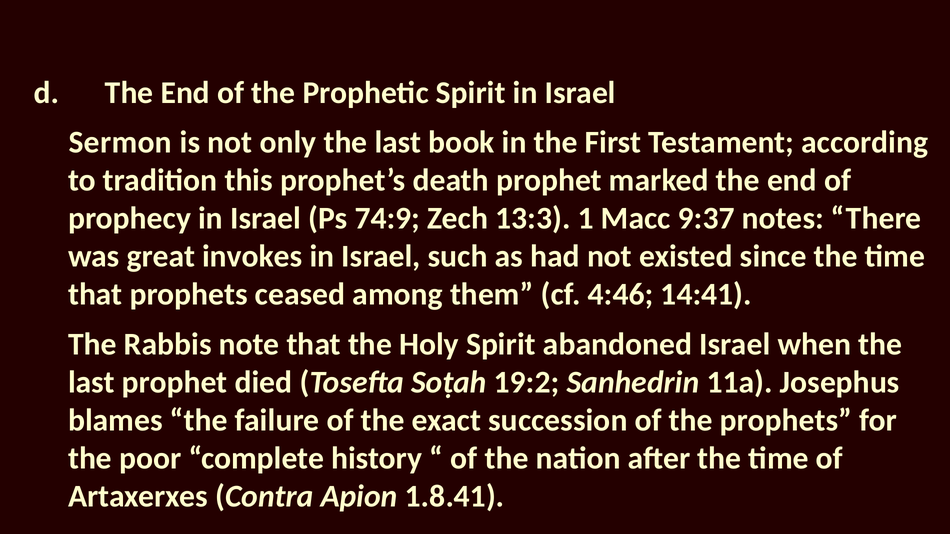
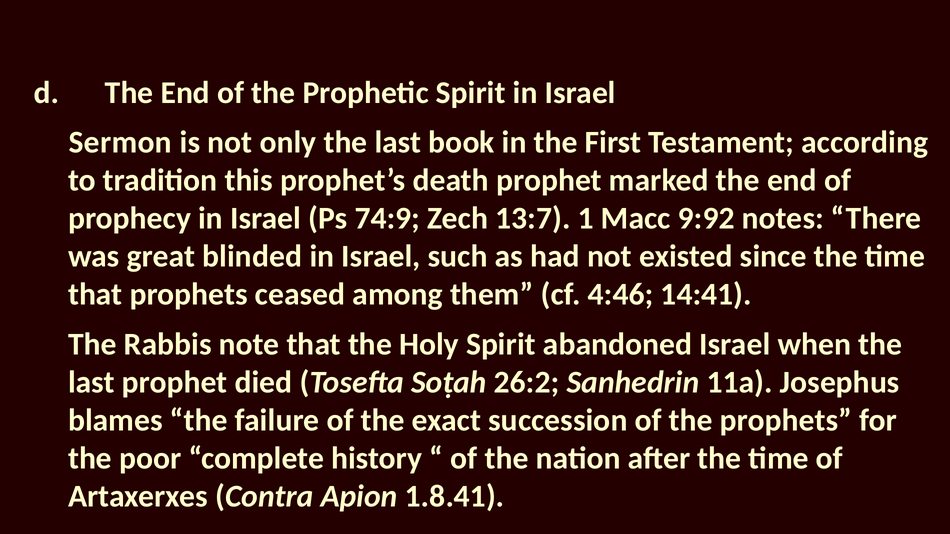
13:3: 13:3 -> 13:7
9:37: 9:37 -> 9:92
invokes: invokes -> blinded
19:2: 19:2 -> 26:2
